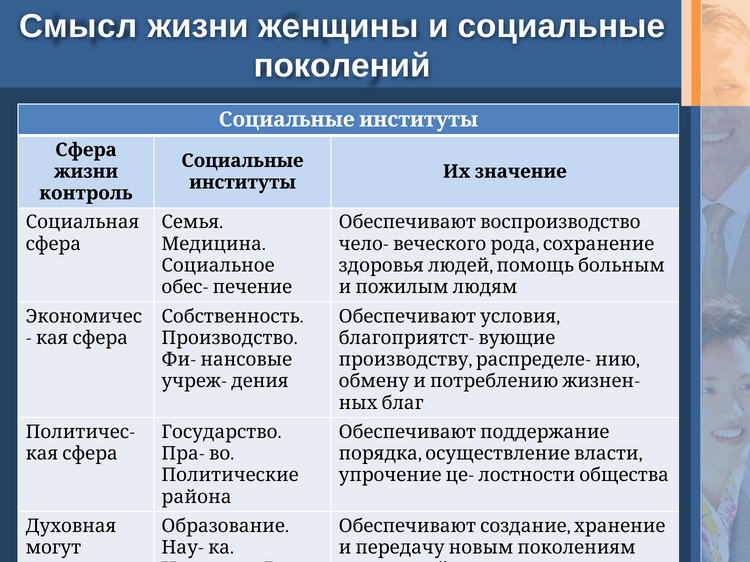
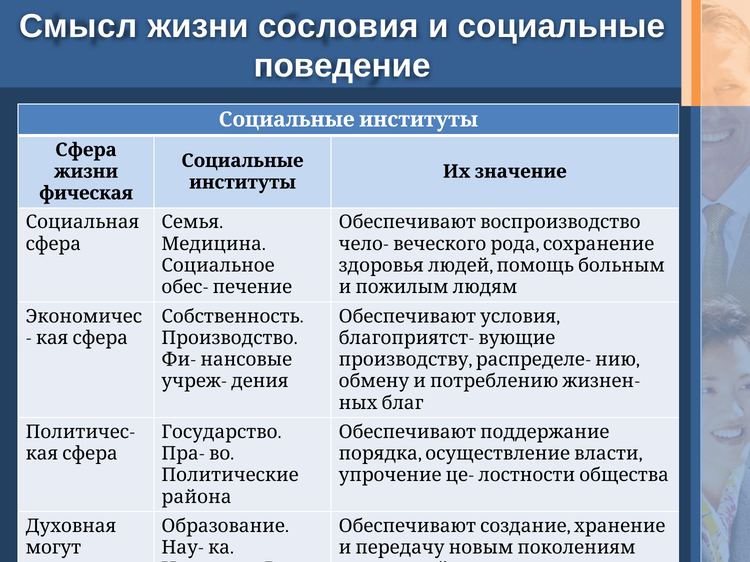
женщины: женщины -> сословия
поколений at (342, 66): поколений -> поведение
контроль: контроль -> фическая
